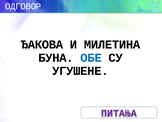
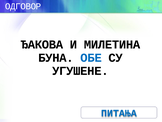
ПИТАЊА colour: purple -> blue
